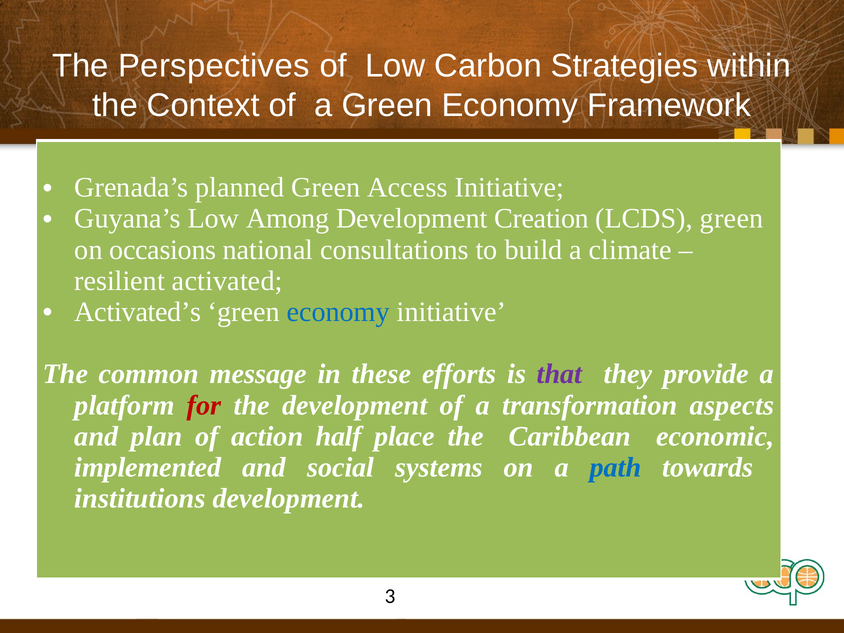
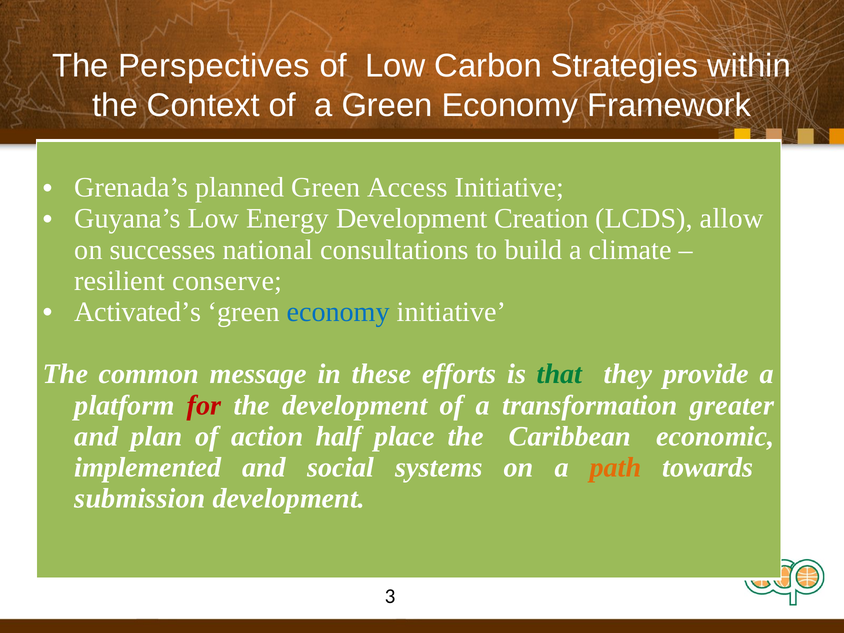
Among: Among -> Energy
LCDS green: green -> allow
occasions: occasions -> successes
activated: activated -> conserve
that colour: purple -> green
aspects: aspects -> greater
path colour: blue -> orange
institutions: institutions -> submission
